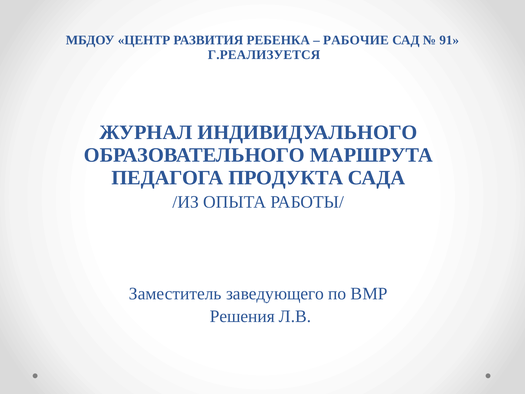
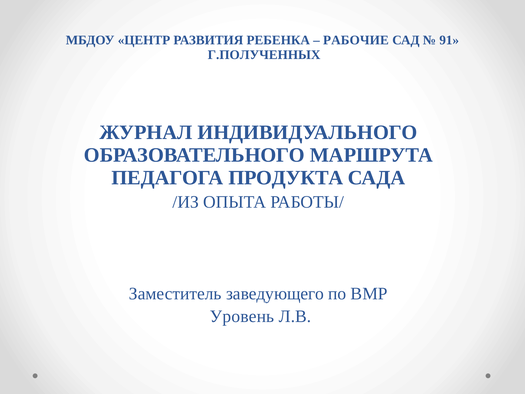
Г.РЕАЛИЗУЕТСЯ: Г.РЕАЛИЗУЕТСЯ -> Г.ПОЛУЧЕННЫХ
Решения: Решения -> Уровень
